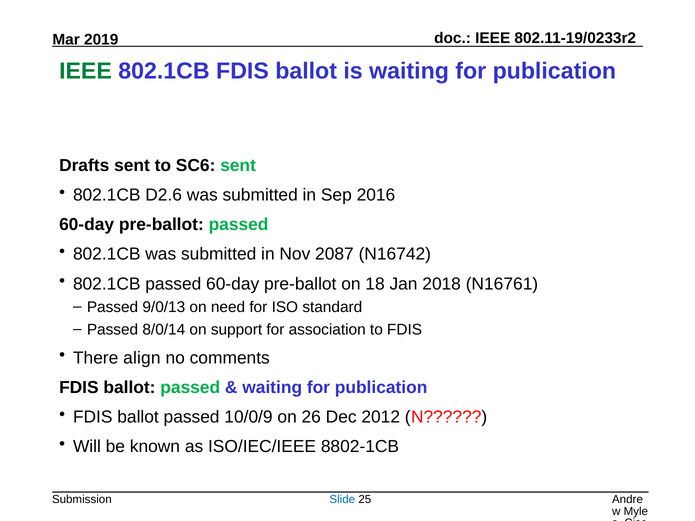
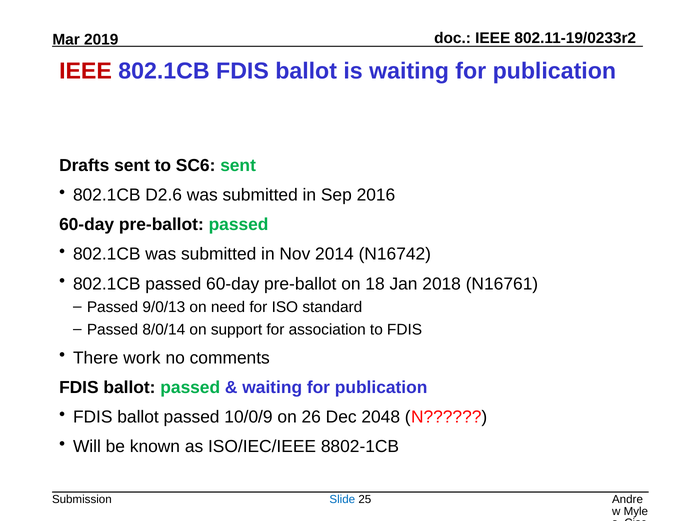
IEEE at (85, 71) colour: green -> red
2087: 2087 -> 2014
align: align -> work
2012: 2012 -> 2048
